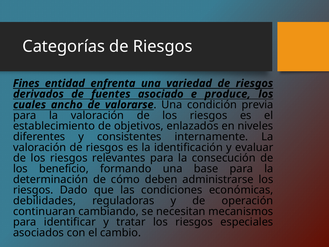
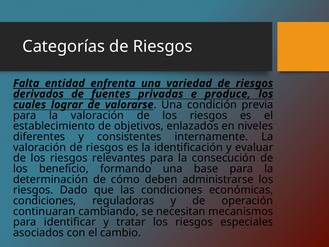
Fines: Fines -> Falta
asociado: asociado -> privadas
ancho: ancho -> lograr
debilidades at (45, 201): debilidades -> condiciones
